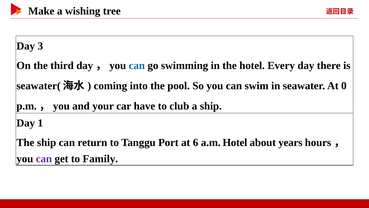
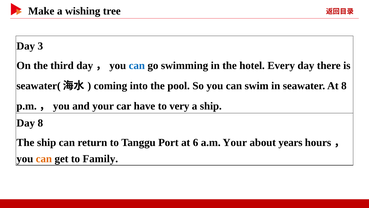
At 0: 0 -> 8
club: club -> very
Day 1: 1 -> 8
a.m Hotel: Hotel -> Your
can at (44, 159) colour: purple -> orange
